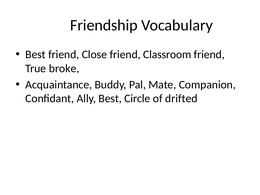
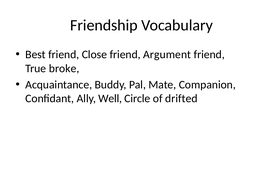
Classroom: Classroom -> Argument
Ally Best: Best -> Well
